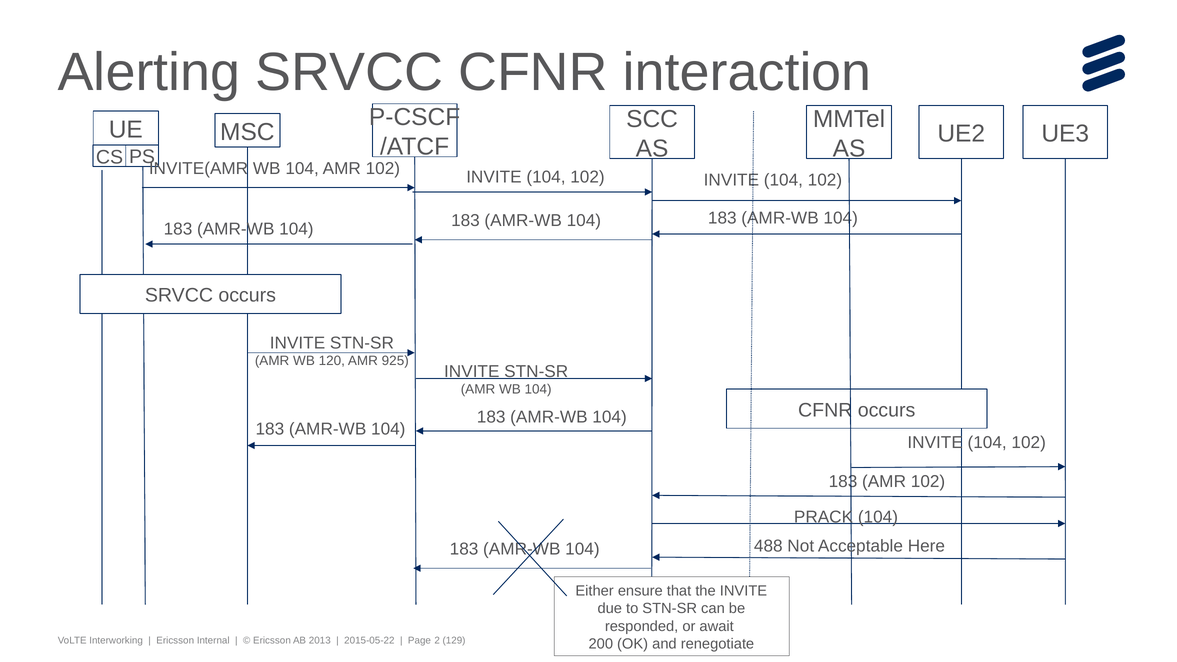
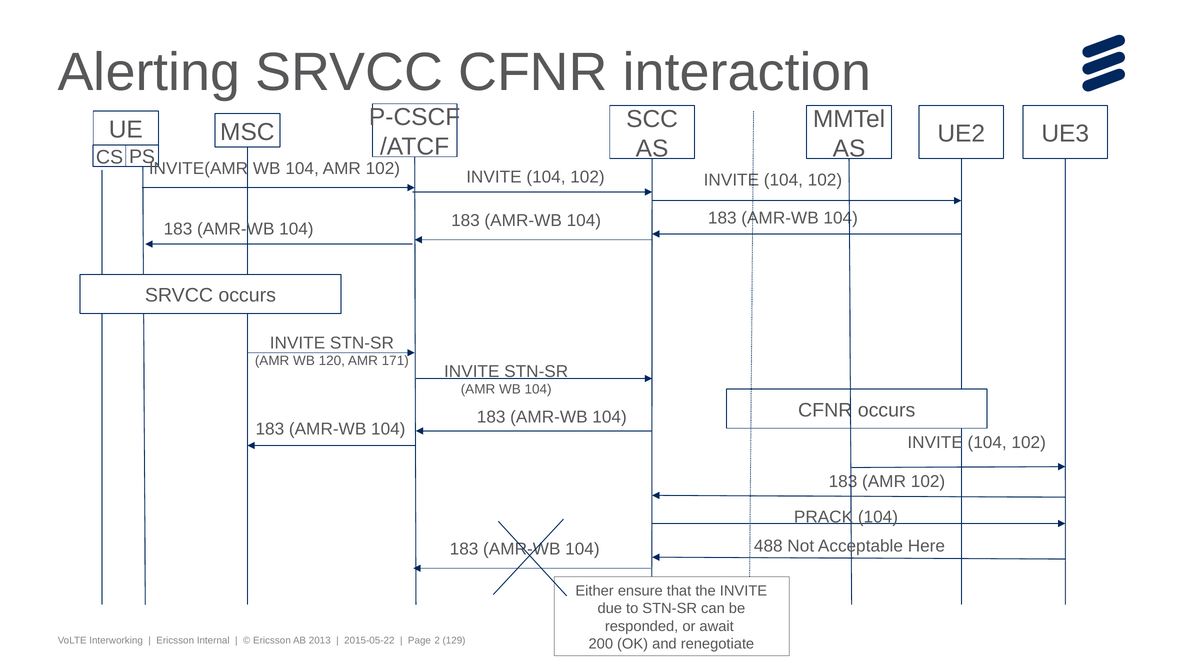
925: 925 -> 171
